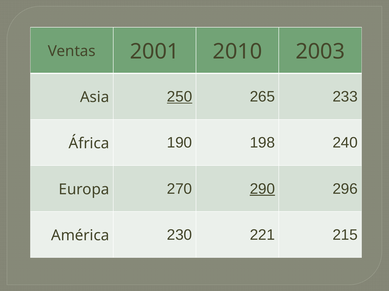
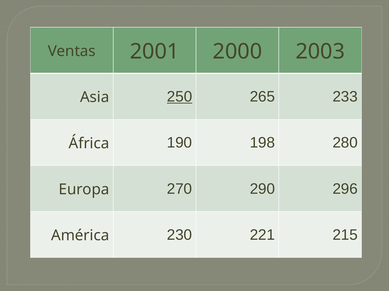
2010: 2010 -> 2000
240: 240 -> 280
290 underline: present -> none
